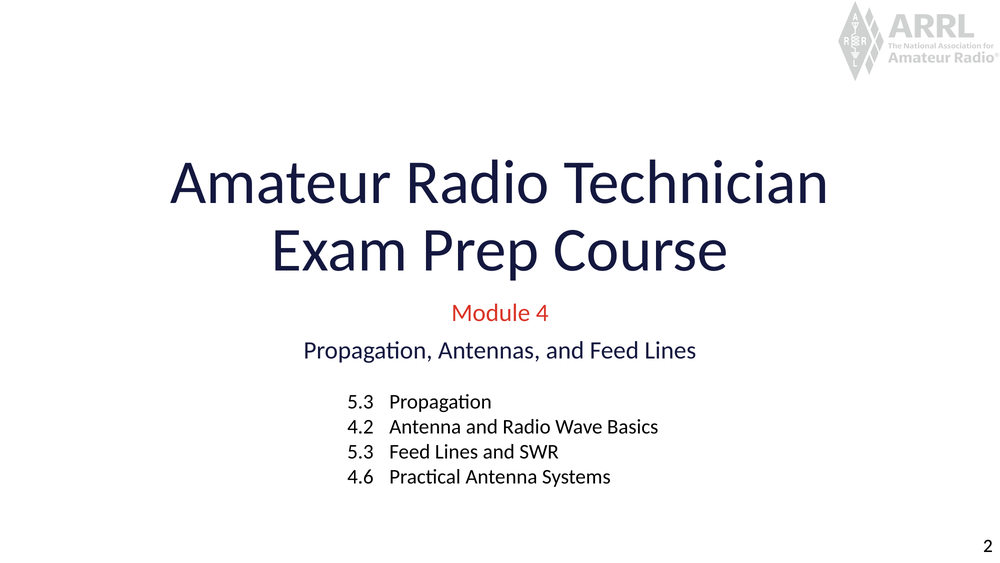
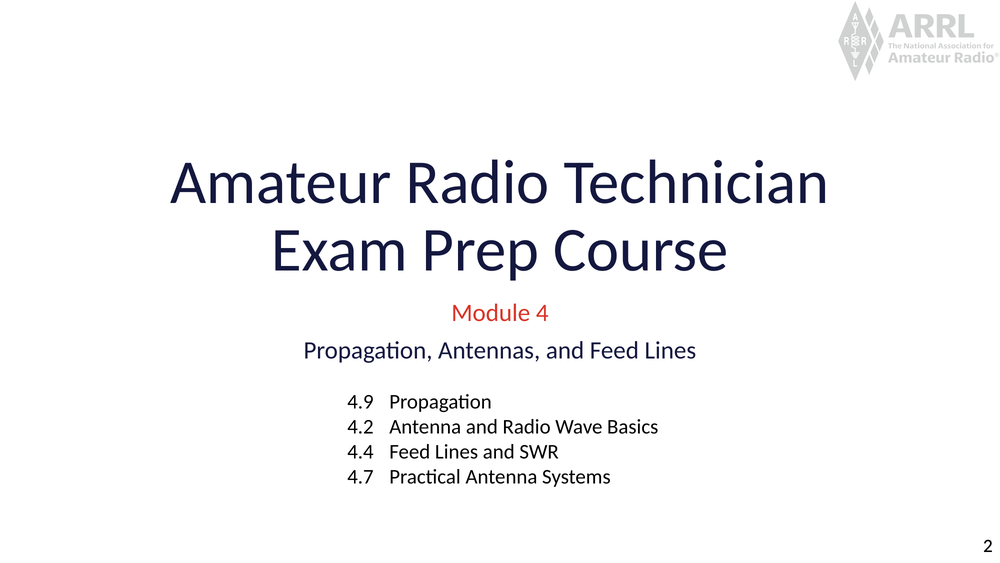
5.3 at (360, 401): 5.3 -> 4.9
5.3 at (360, 451): 5.3 -> 4.4
4.6: 4.6 -> 4.7
